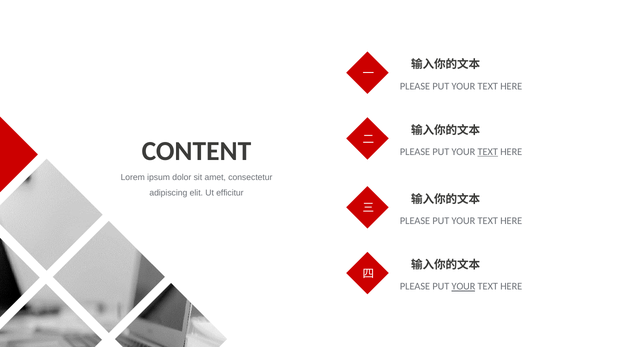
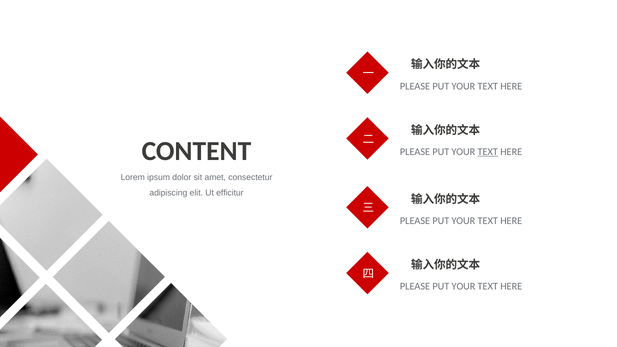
YOUR at (463, 287) underline: present -> none
